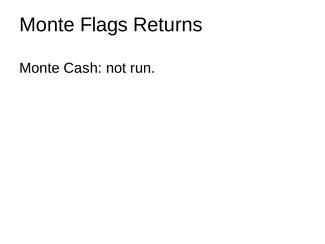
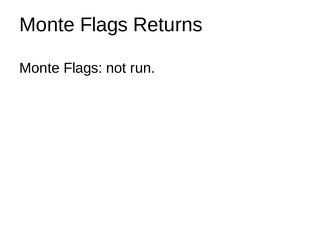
Cash at (83, 68): Cash -> Flags
